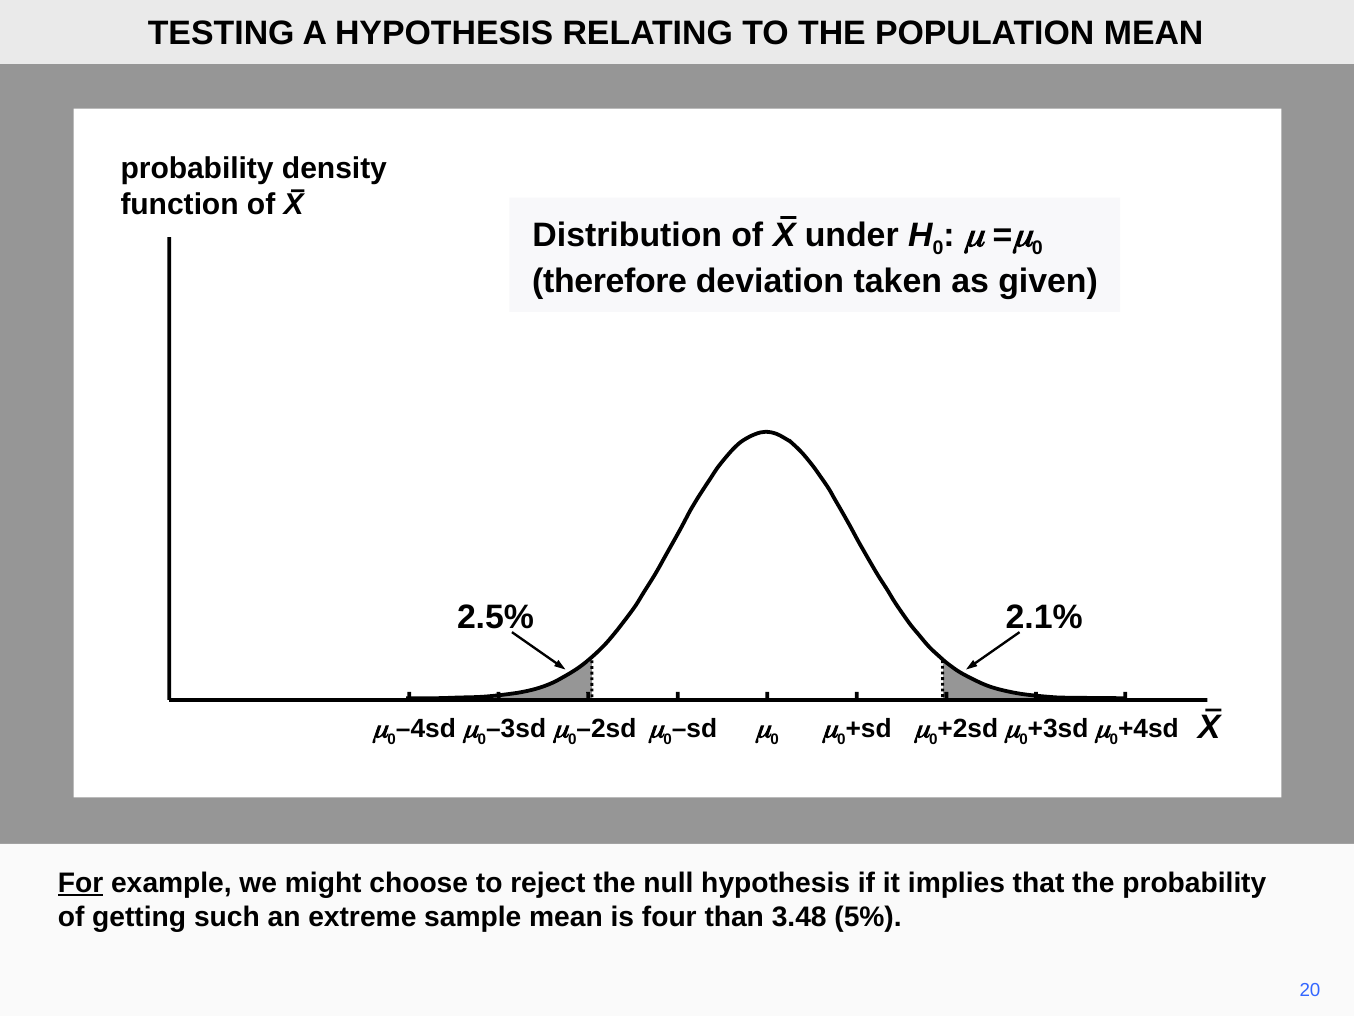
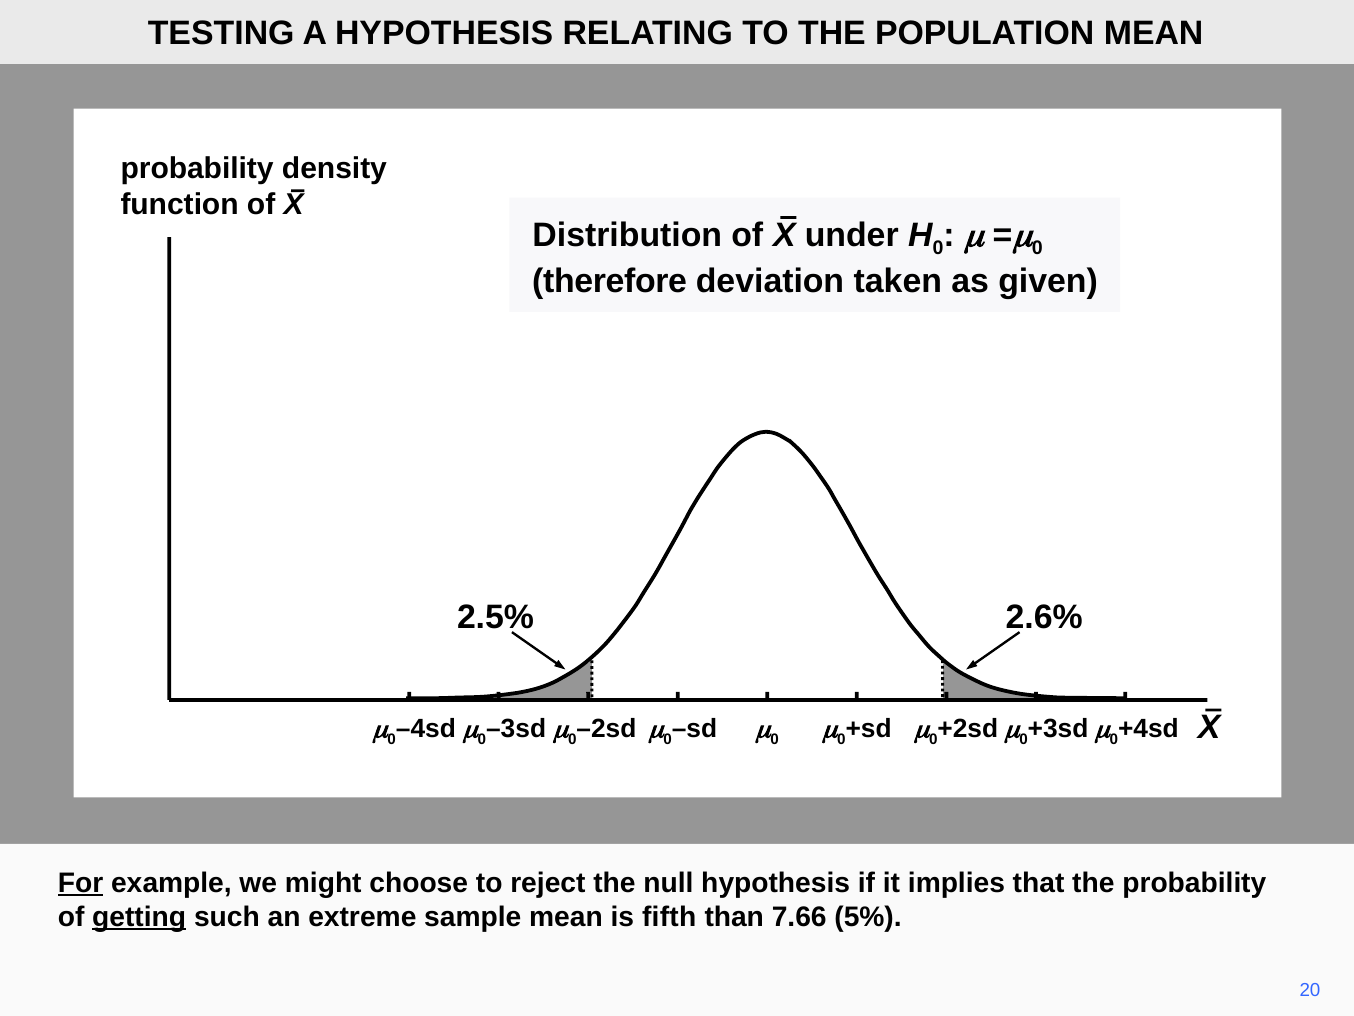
2.1%: 2.1% -> 2.6%
getting underline: none -> present
four: four -> fifth
3.48: 3.48 -> 7.66
